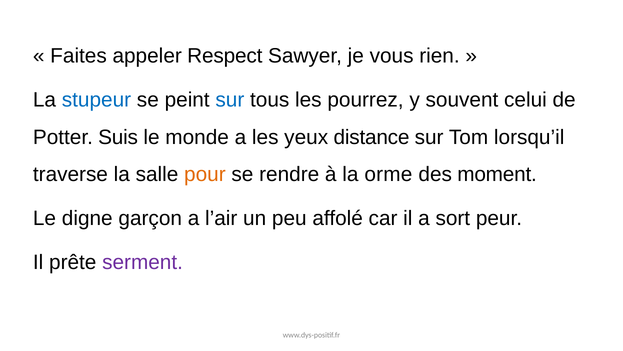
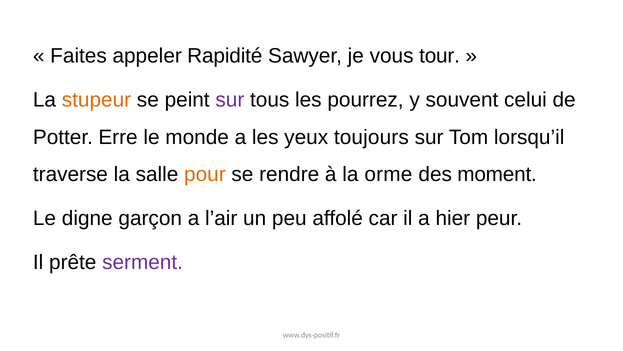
Respect: Respect -> Rapidité
rien: rien -> tour
stupeur colour: blue -> orange
sur at (230, 100) colour: blue -> purple
Suis: Suis -> Erre
distance: distance -> toujours
sort: sort -> hier
